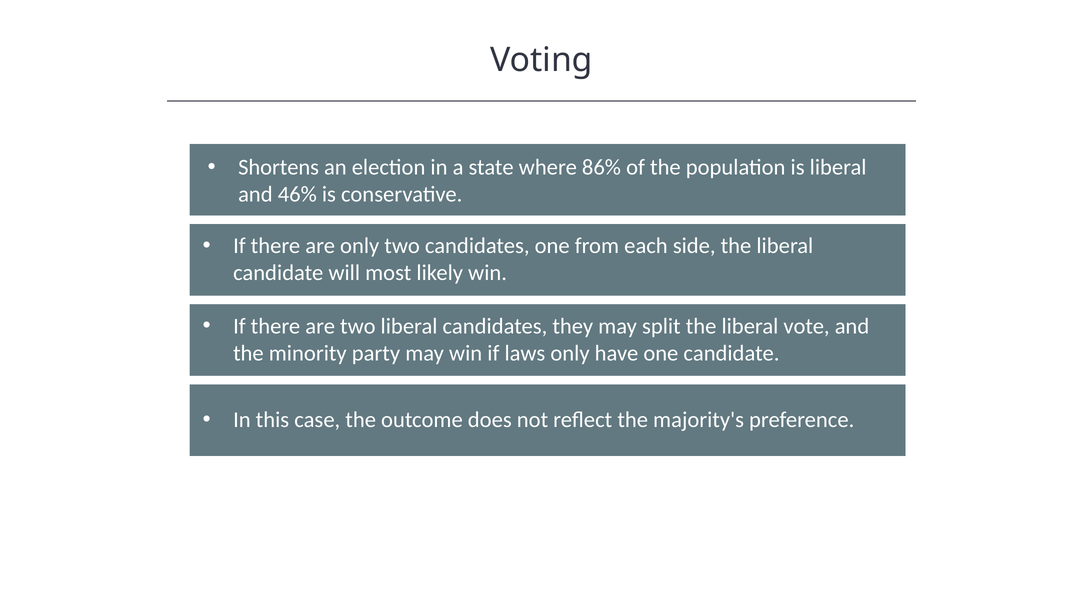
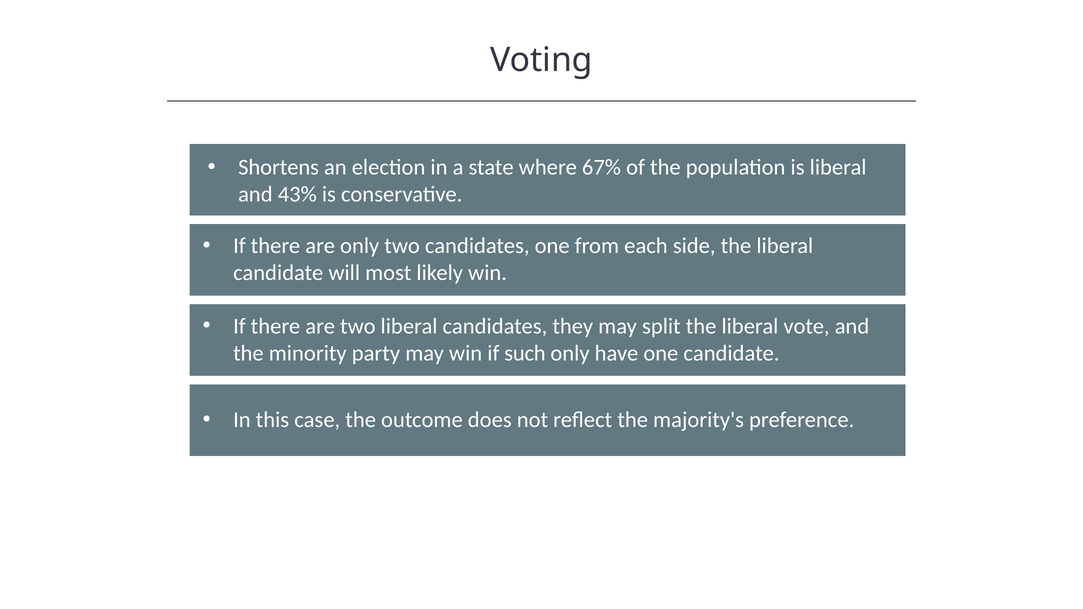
86%: 86% -> 67%
46%: 46% -> 43%
laws: laws -> such
